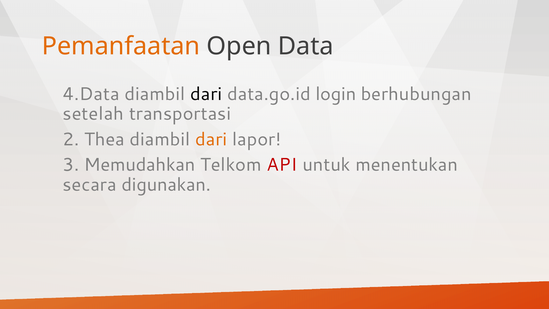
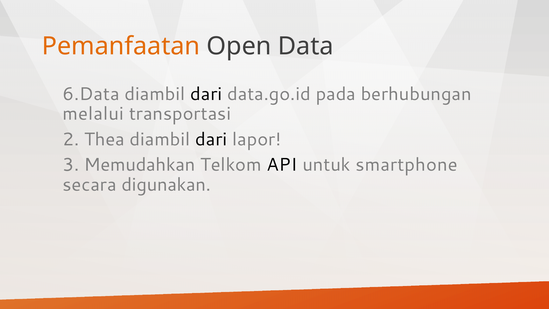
4.Data: 4.Data -> 6.Data
login: login -> pada
setelah: setelah -> melalui
dari at (211, 139) colour: orange -> black
API colour: red -> black
menentukan: menentukan -> smartphone
